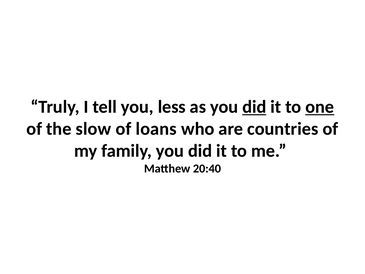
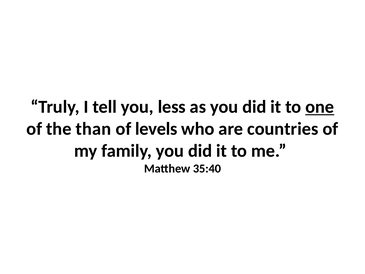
did at (254, 107) underline: present -> none
slow: slow -> than
loans: loans -> levels
20:40: 20:40 -> 35:40
